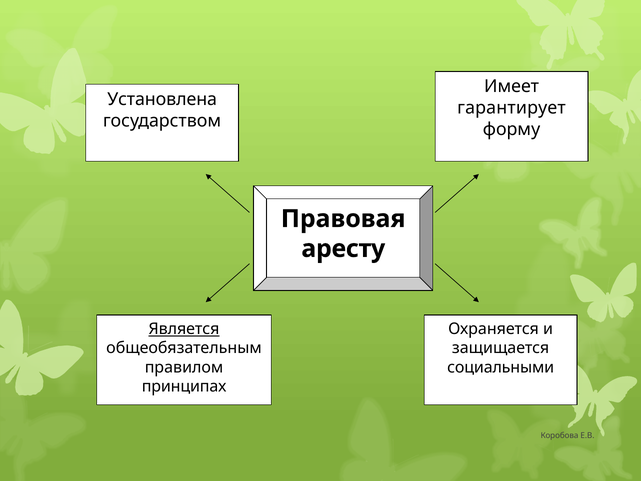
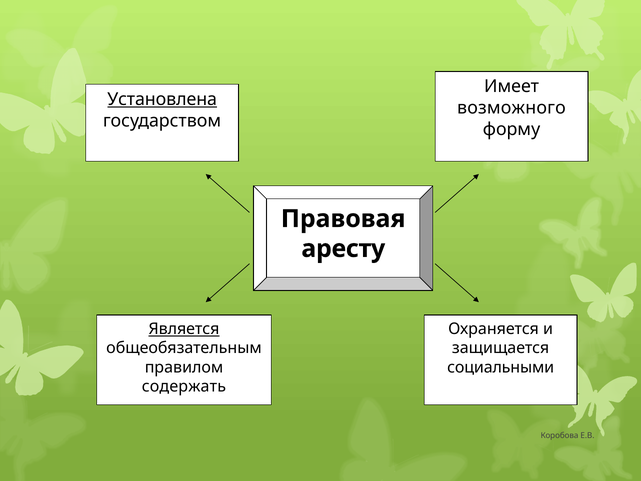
Установлена underline: none -> present
гарантирует: гарантирует -> возможного
принципах: принципах -> содержать
